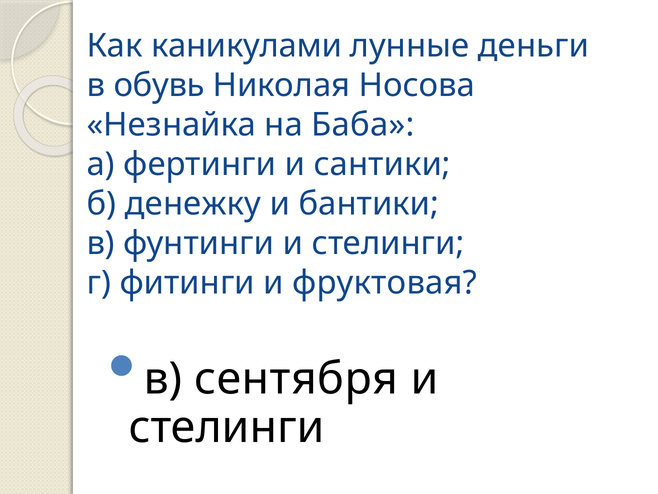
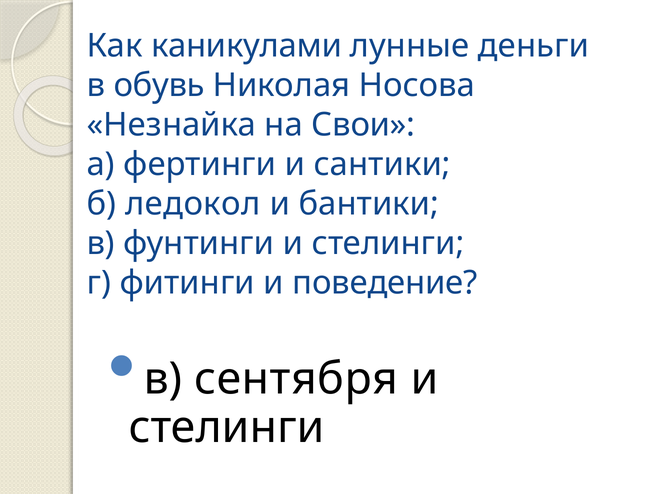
Баба: Баба -> Свои
денежку: денежку -> ледокол
фруктовая: фруктовая -> поведение
